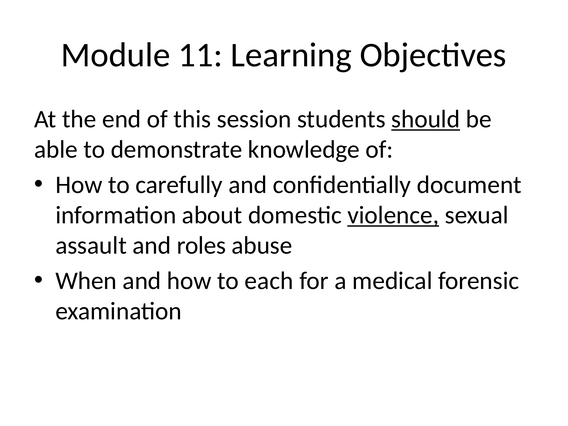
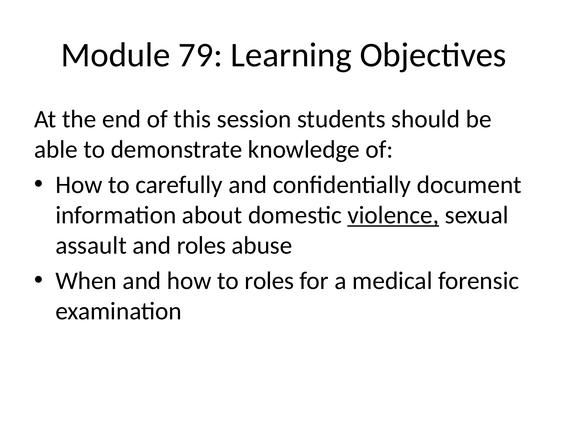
11: 11 -> 79
should underline: present -> none
to each: each -> roles
